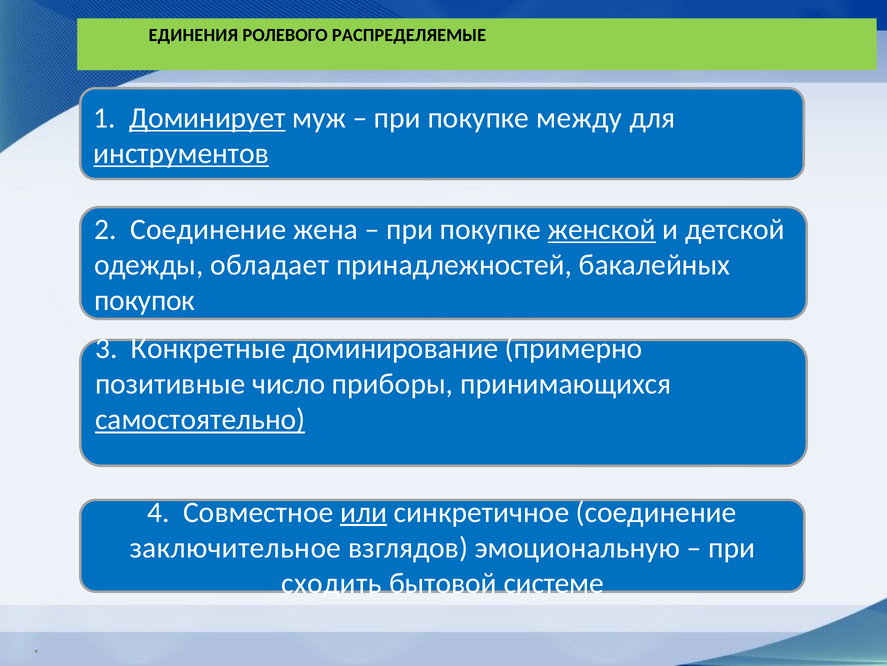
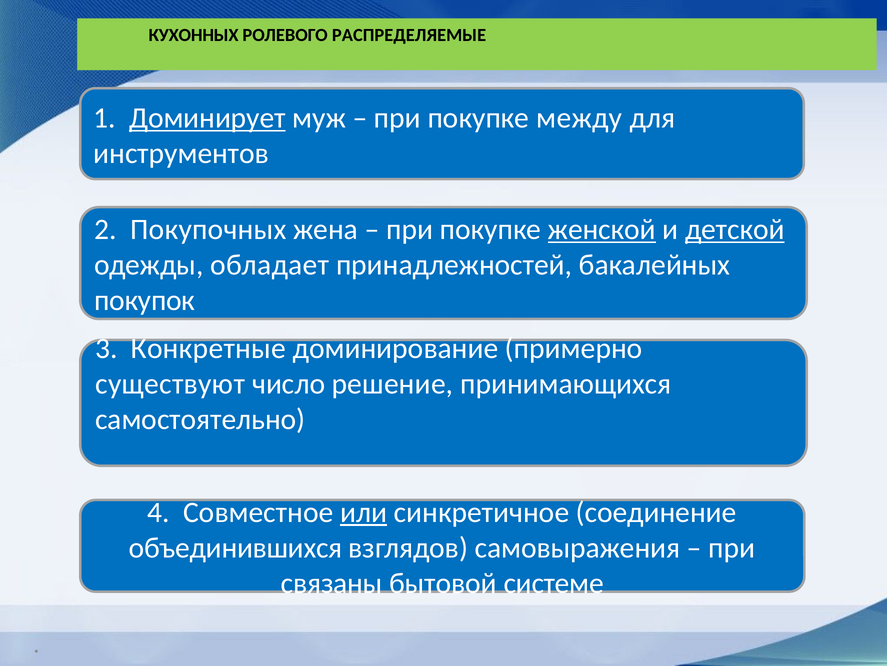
ЕДИНЕНИЯ: ЕДИНЕНИЯ -> КУХОННЫХ
инструментов underline: present -> none
2 Соединение: Соединение -> Покупочных
детской underline: none -> present
позитивные: позитивные -> существуют
приборы: приборы -> решение
самостоятельно underline: present -> none
заключительное: заключительное -> объединившихся
эмоциональную: эмоциональную -> самовыражения
сходить: сходить -> связаны
